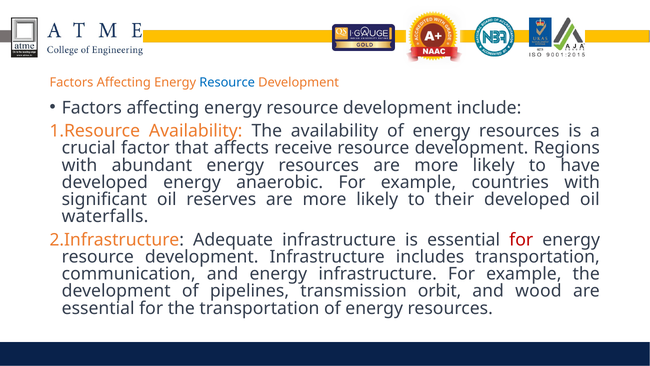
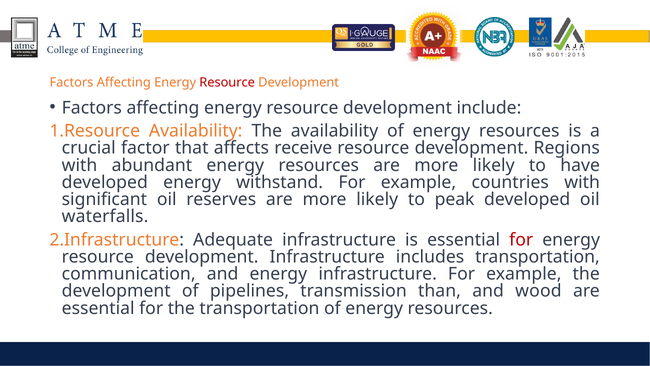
Resource at (227, 82) colour: blue -> red
anaerobic: anaerobic -> withstand
their: their -> peak
orbit: orbit -> than
